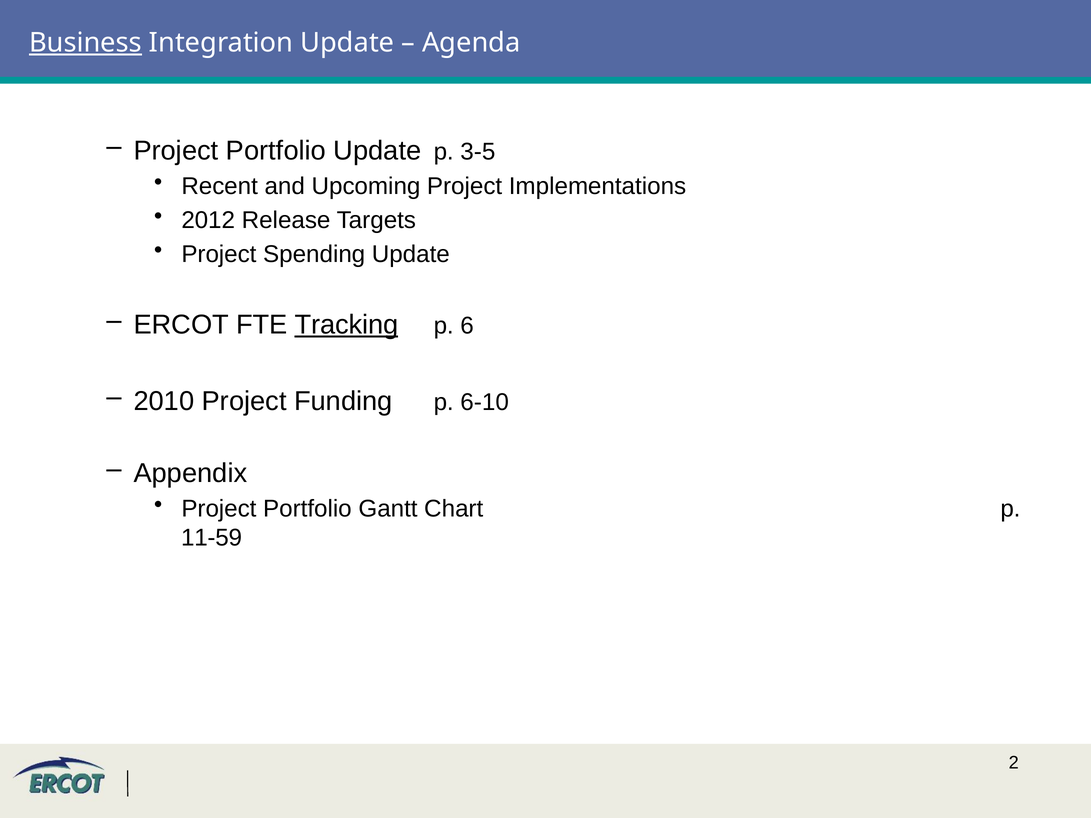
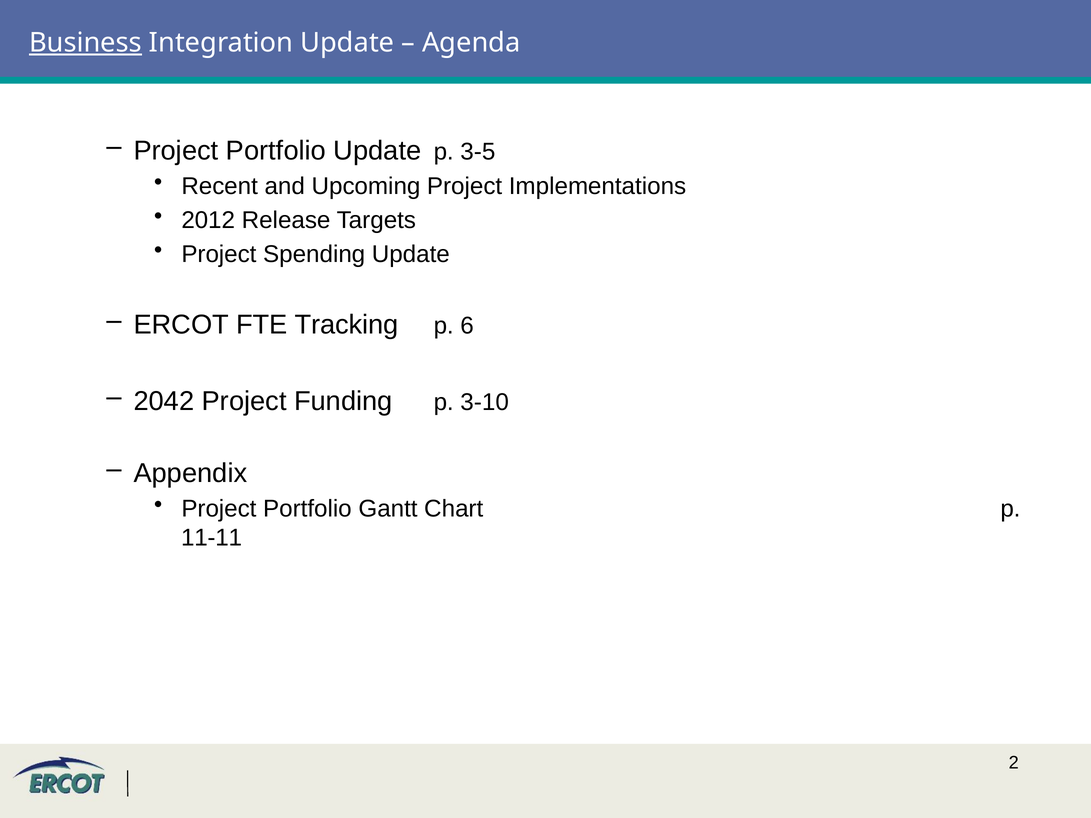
Tracking underline: present -> none
2010: 2010 -> 2042
6-10: 6-10 -> 3-10
11-59: 11-59 -> 11-11
